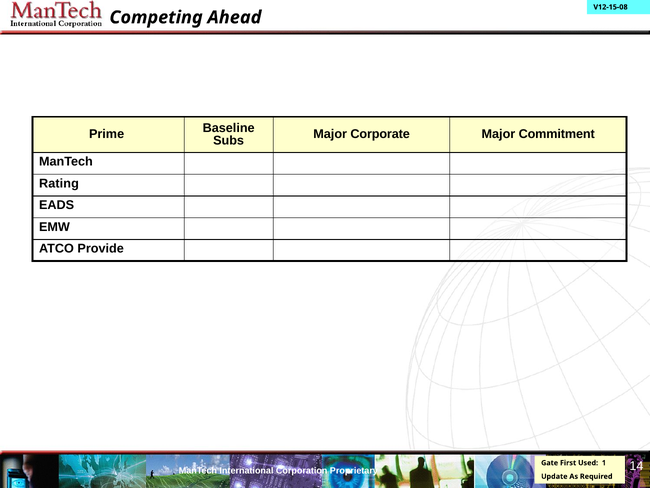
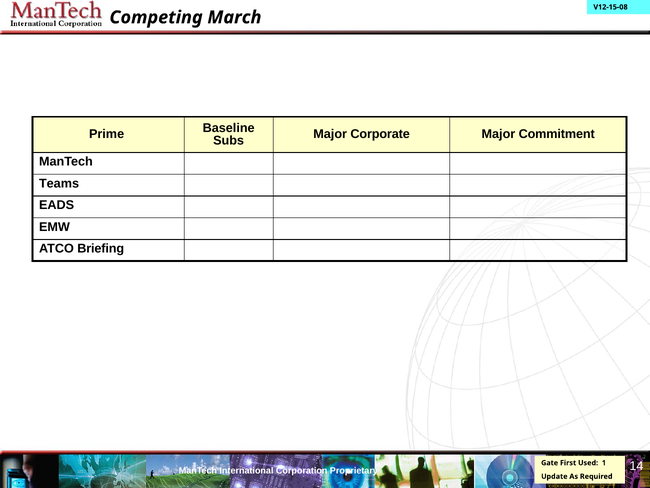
Ahead: Ahead -> March
Rating: Rating -> Teams
Provide: Provide -> Briefing
